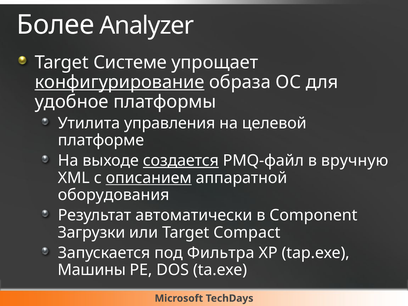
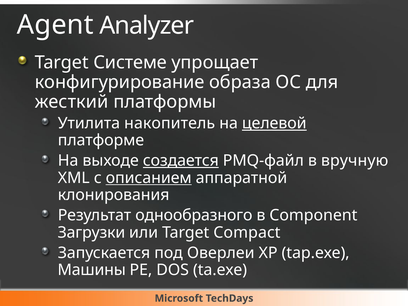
Более: Более -> Agent
конфигурирование underline: present -> none
удобное: удобное -> жесткий
управления: управления -> накопитель
целевой underline: none -> present
оборудования: оборудования -> клонирования
автоматически: автоматически -> однообразного
Фильтра: Фильтра -> Оверлеи
